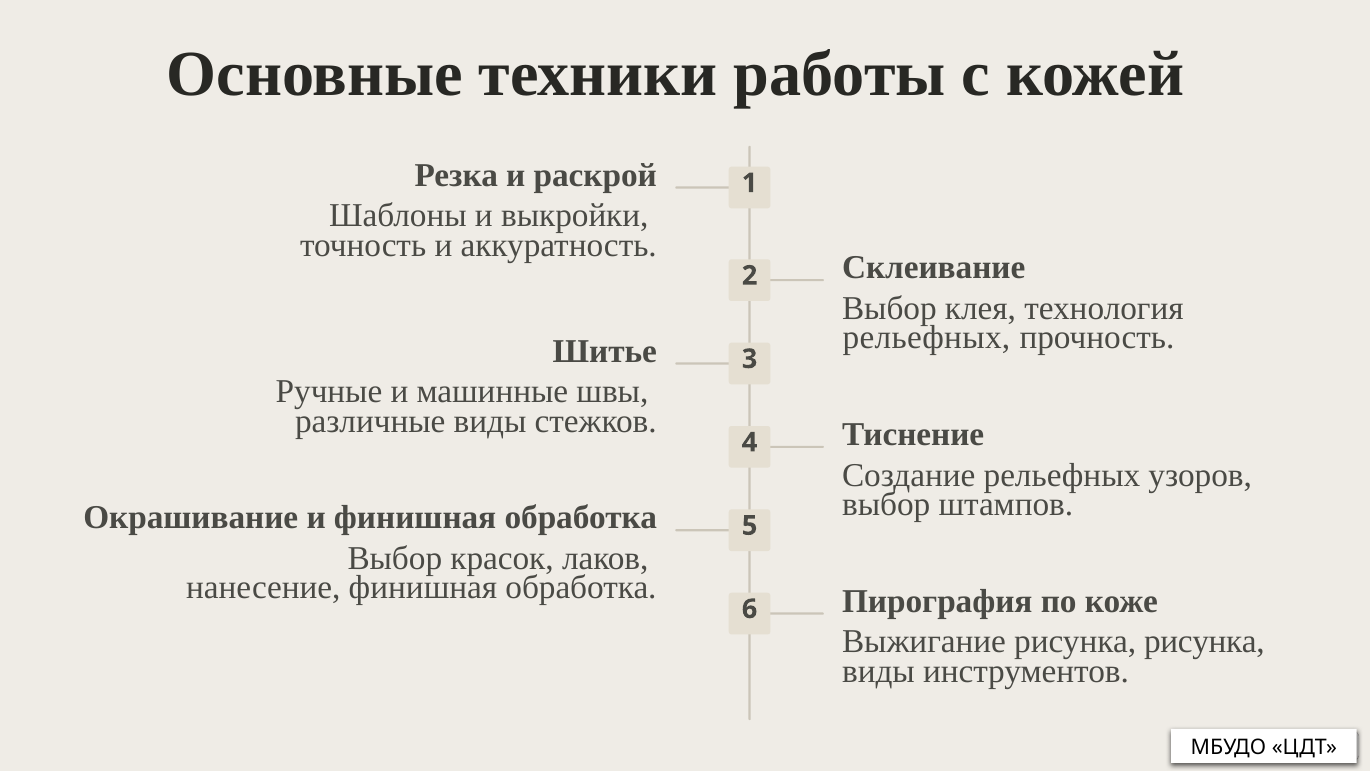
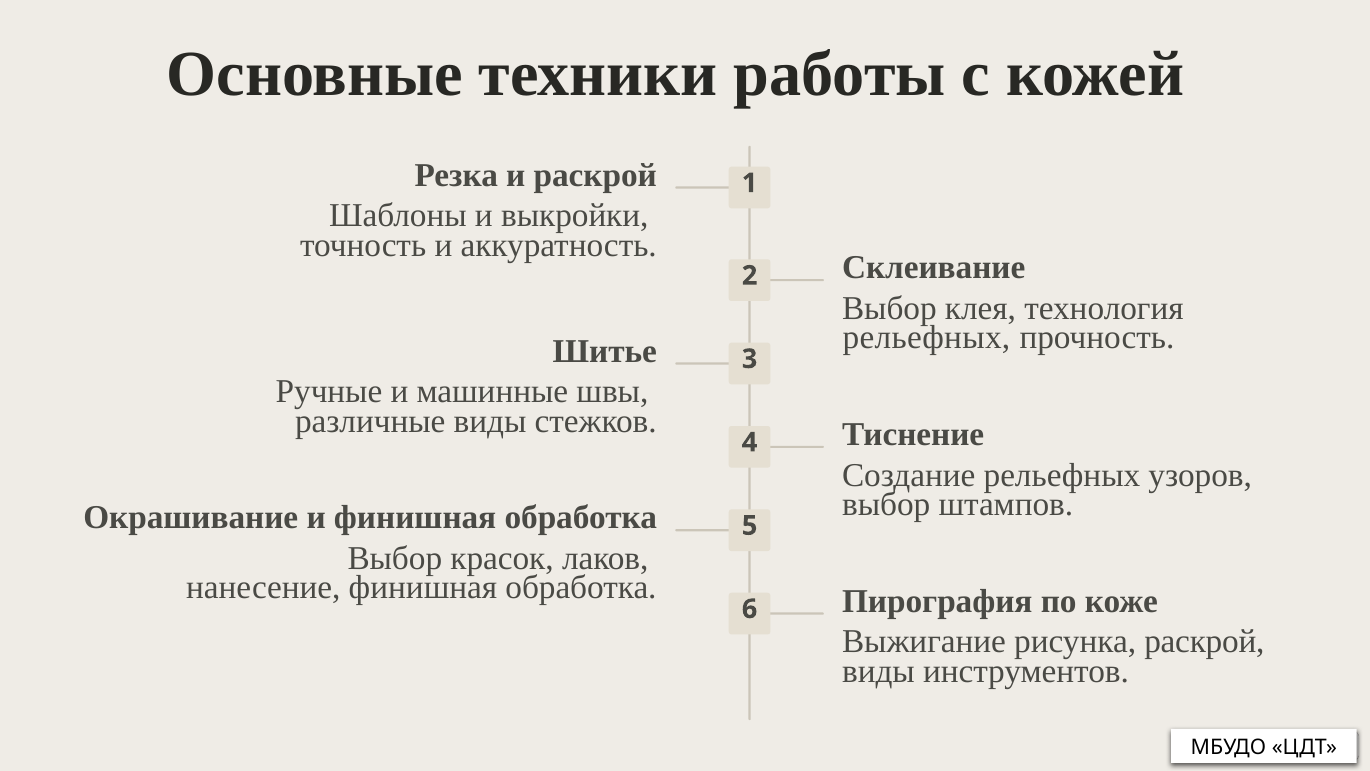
рисунка рисунка: рисунка -> раскрой
